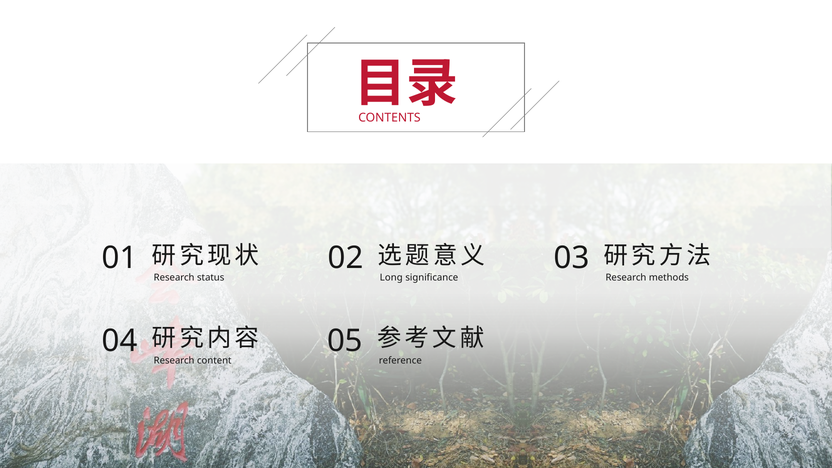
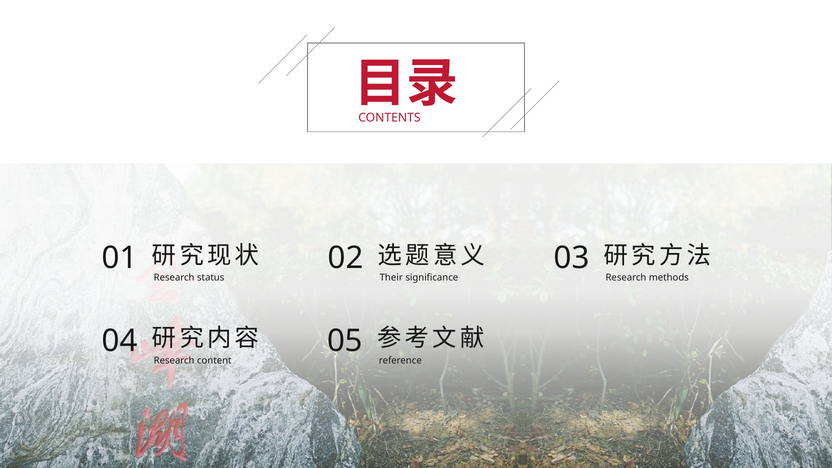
Long: Long -> Their
